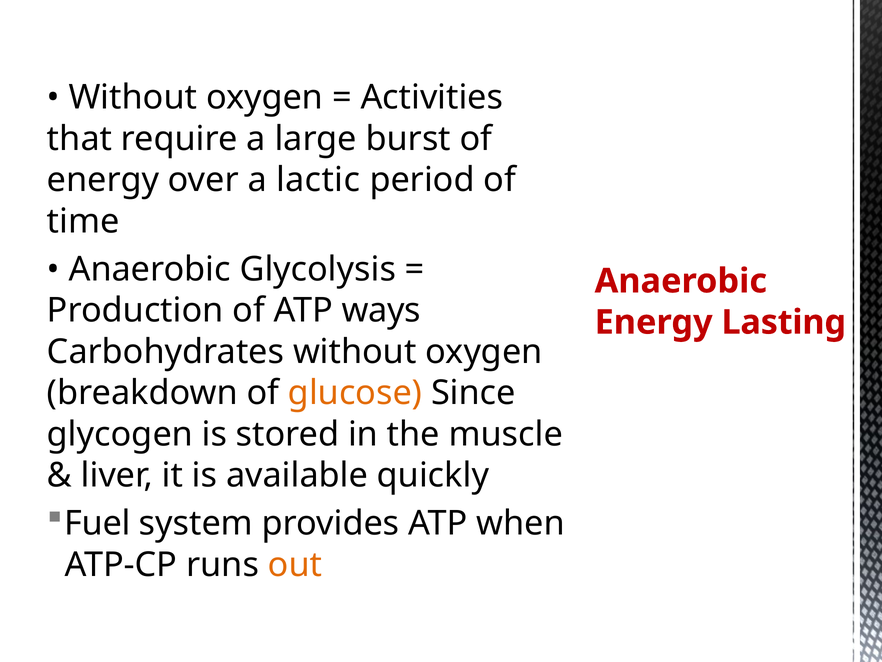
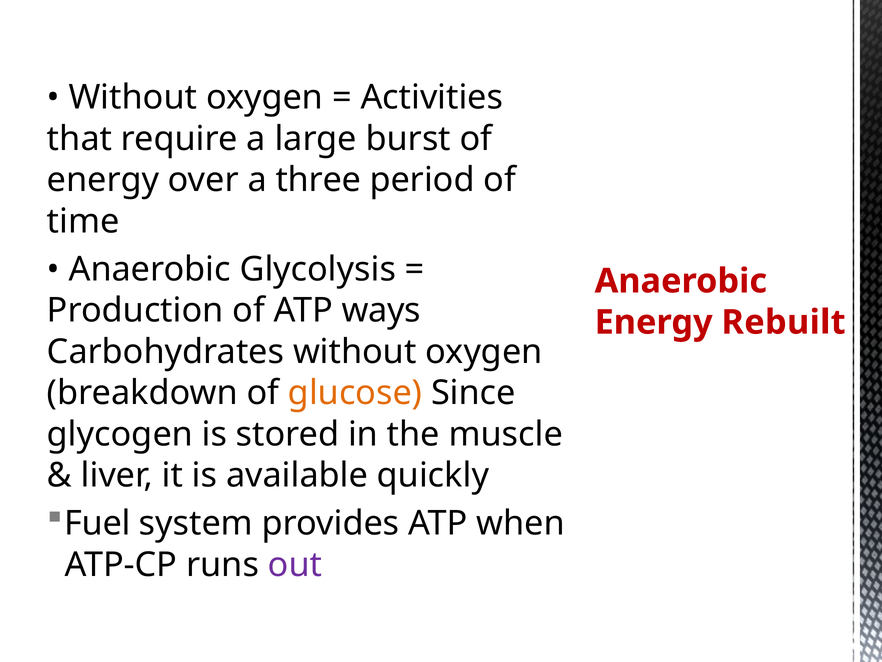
lactic: lactic -> three
Lasting: Lasting -> Rebuilt
out colour: orange -> purple
